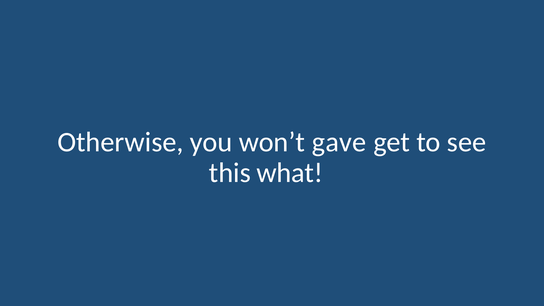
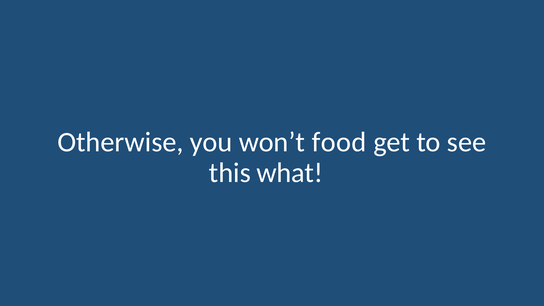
gave: gave -> food
